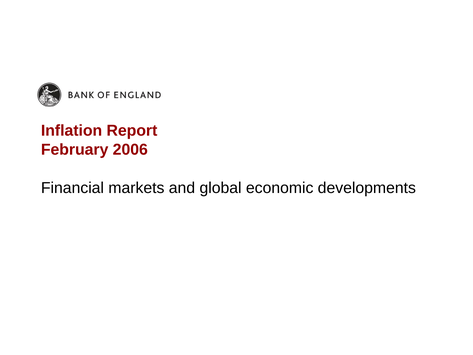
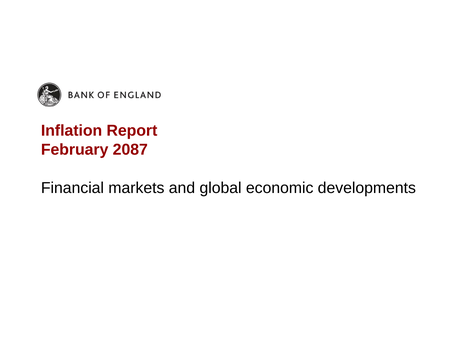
2006: 2006 -> 2087
